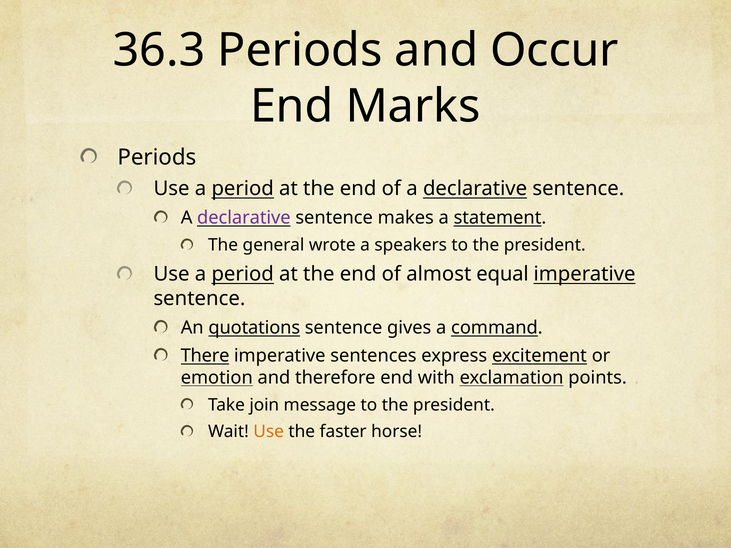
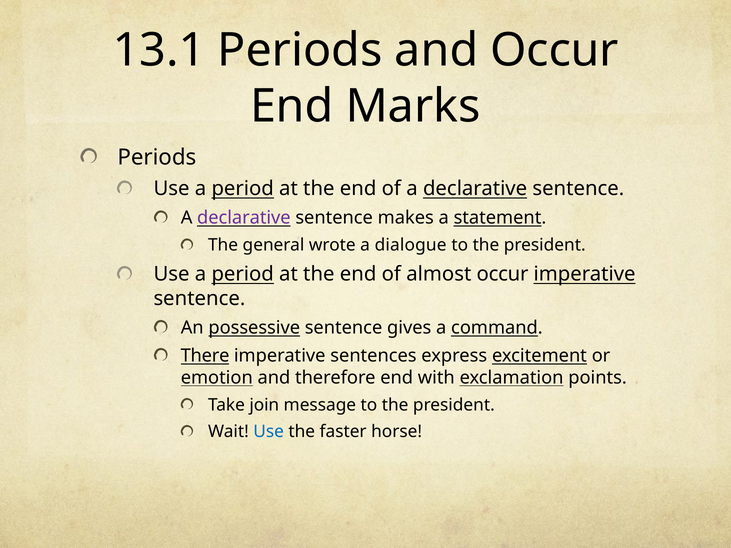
36.3: 36.3 -> 13.1
speakers: speakers -> dialogue
almost equal: equal -> occur
quotations: quotations -> possessive
Use at (269, 432) colour: orange -> blue
